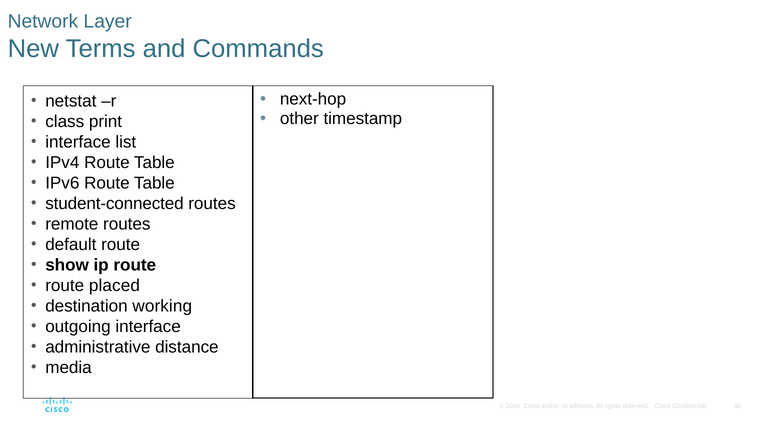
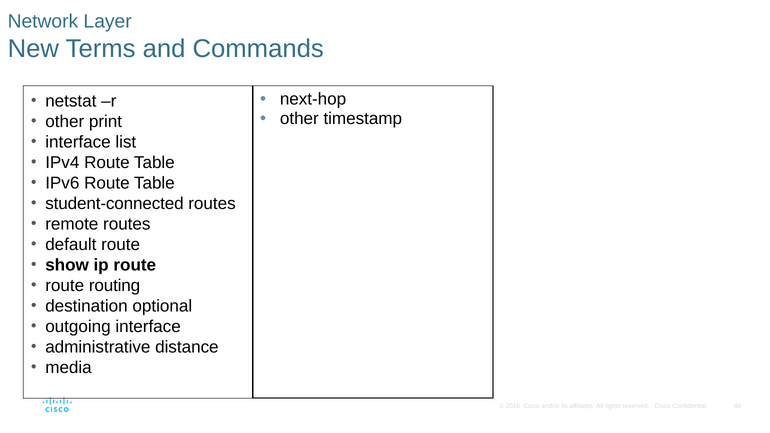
class at (65, 122): class -> other
placed: placed -> routing
working: working -> optional
